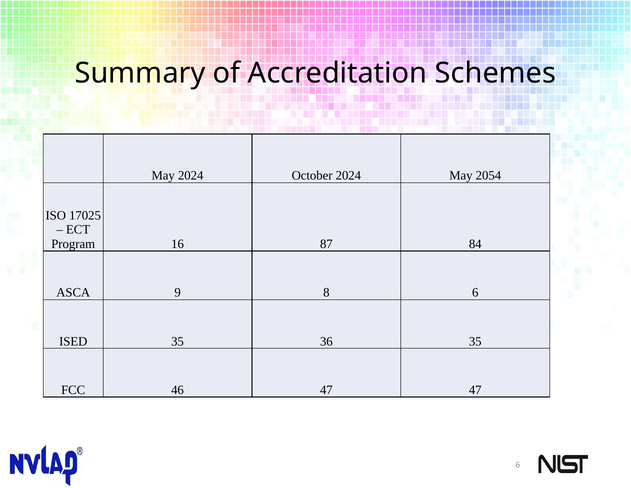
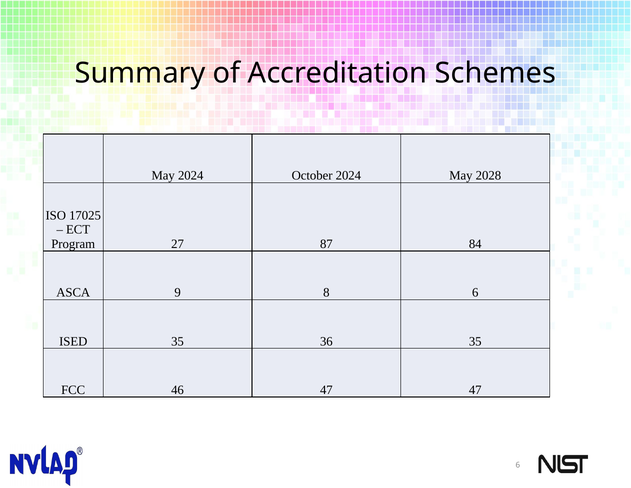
2054: 2054 -> 2028
16: 16 -> 27
